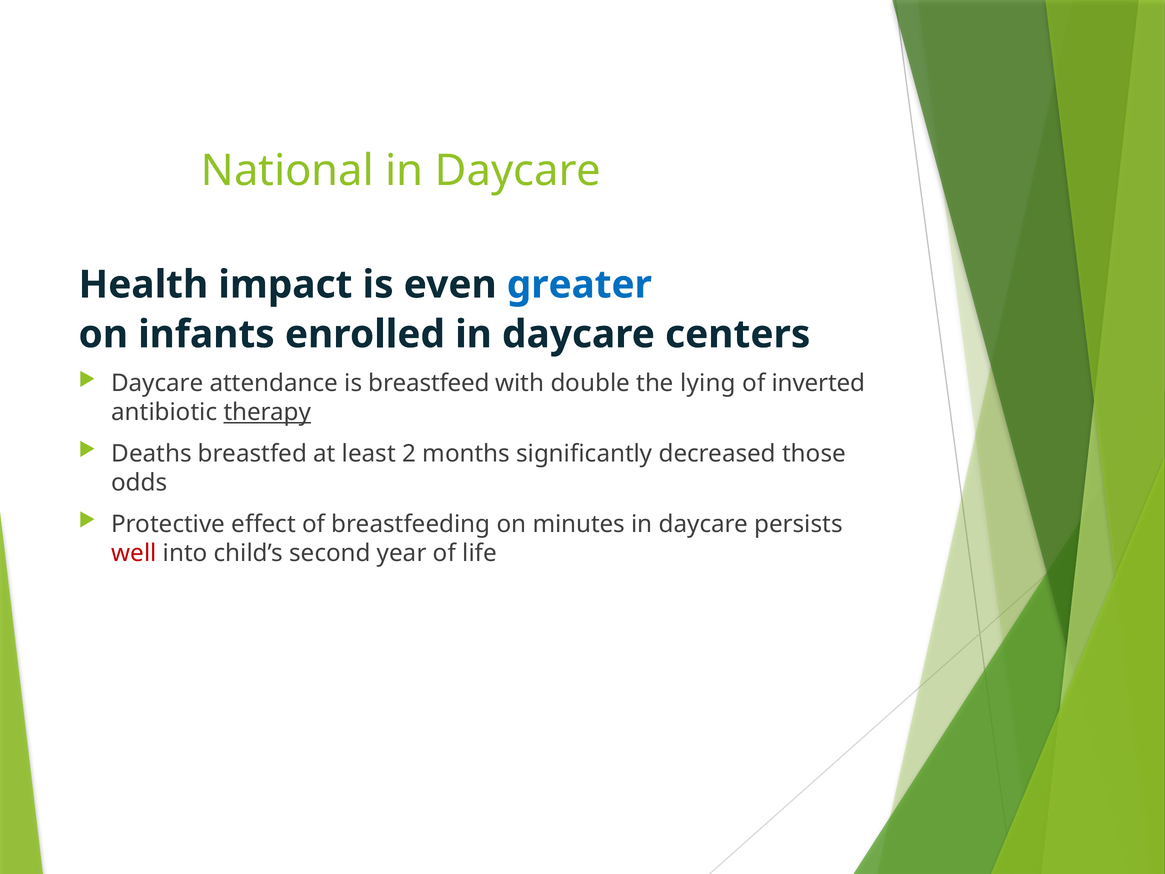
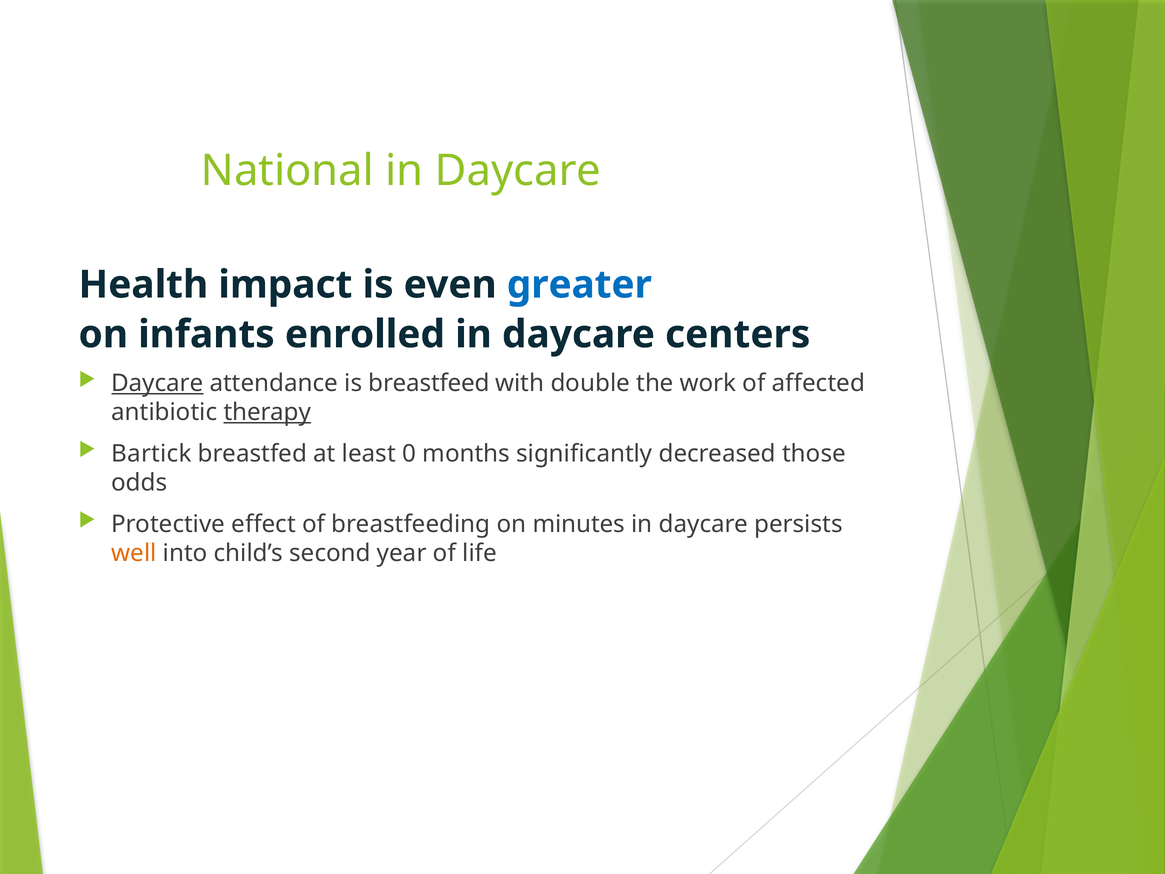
Daycare at (157, 383) underline: none -> present
lying: lying -> work
inverted: inverted -> affected
Deaths: Deaths -> Bartick
2: 2 -> 0
well colour: red -> orange
